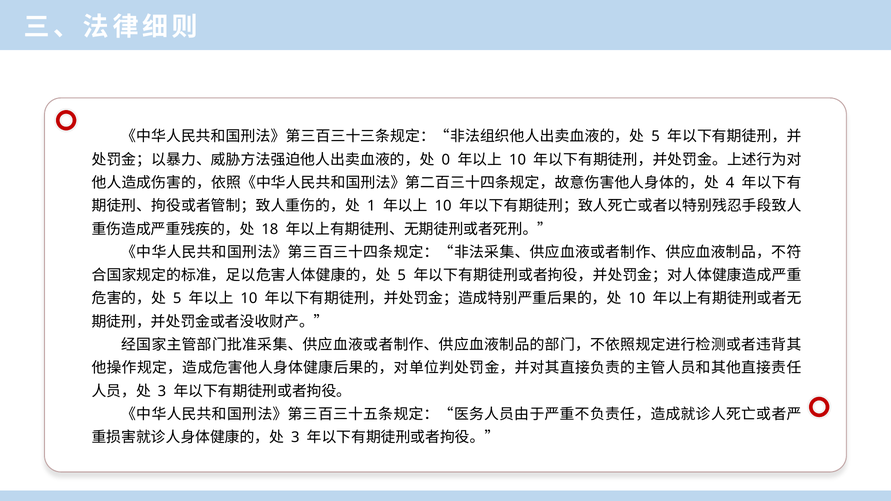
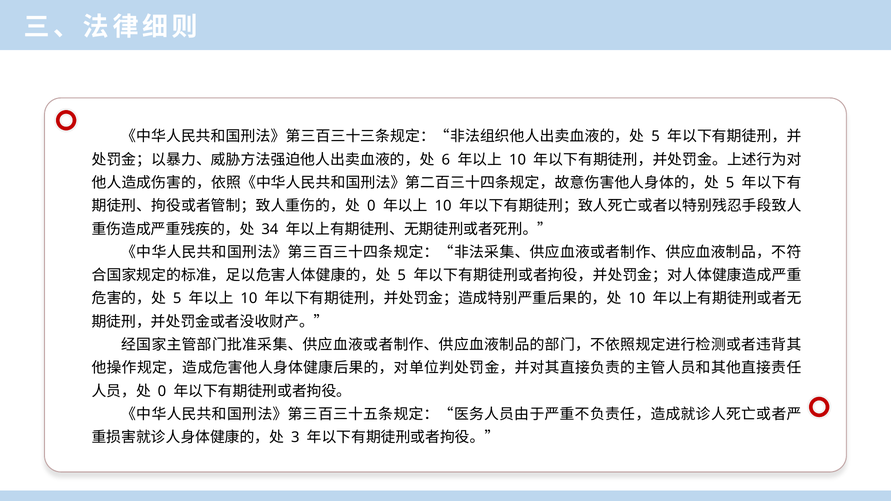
0: 0 -> 6
4 at (730, 183): 4 -> 5
1 at (371, 206): 1 -> 0
18: 18 -> 34
3 at (162, 391): 3 -> 0
